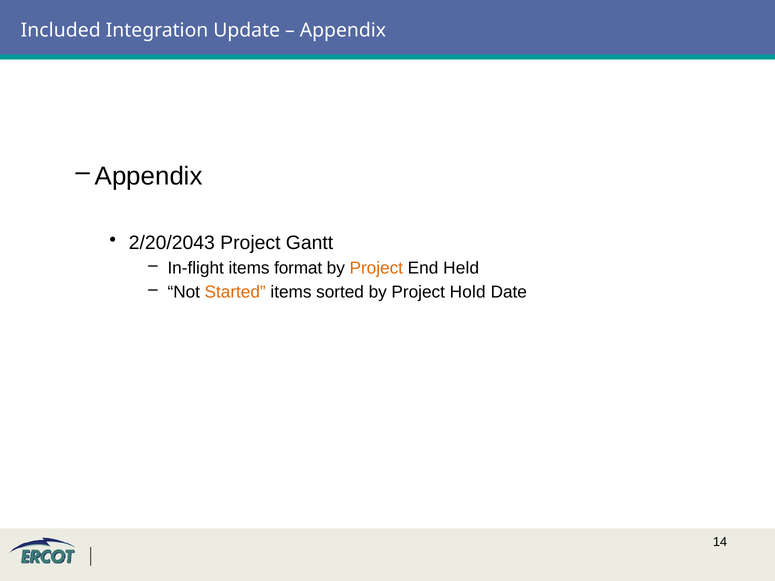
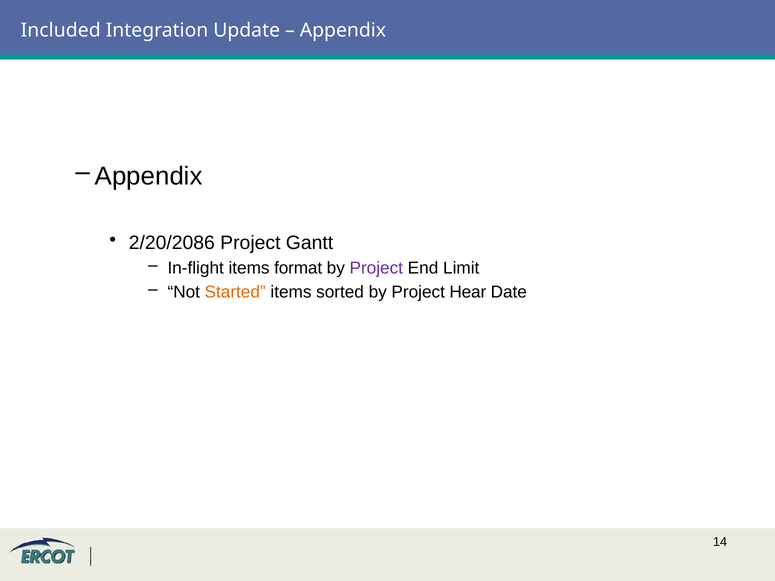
2/20/2043: 2/20/2043 -> 2/20/2086
Project at (376, 268) colour: orange -> purple
Held: Held -> Limit
Hold: Hold -> Hear
